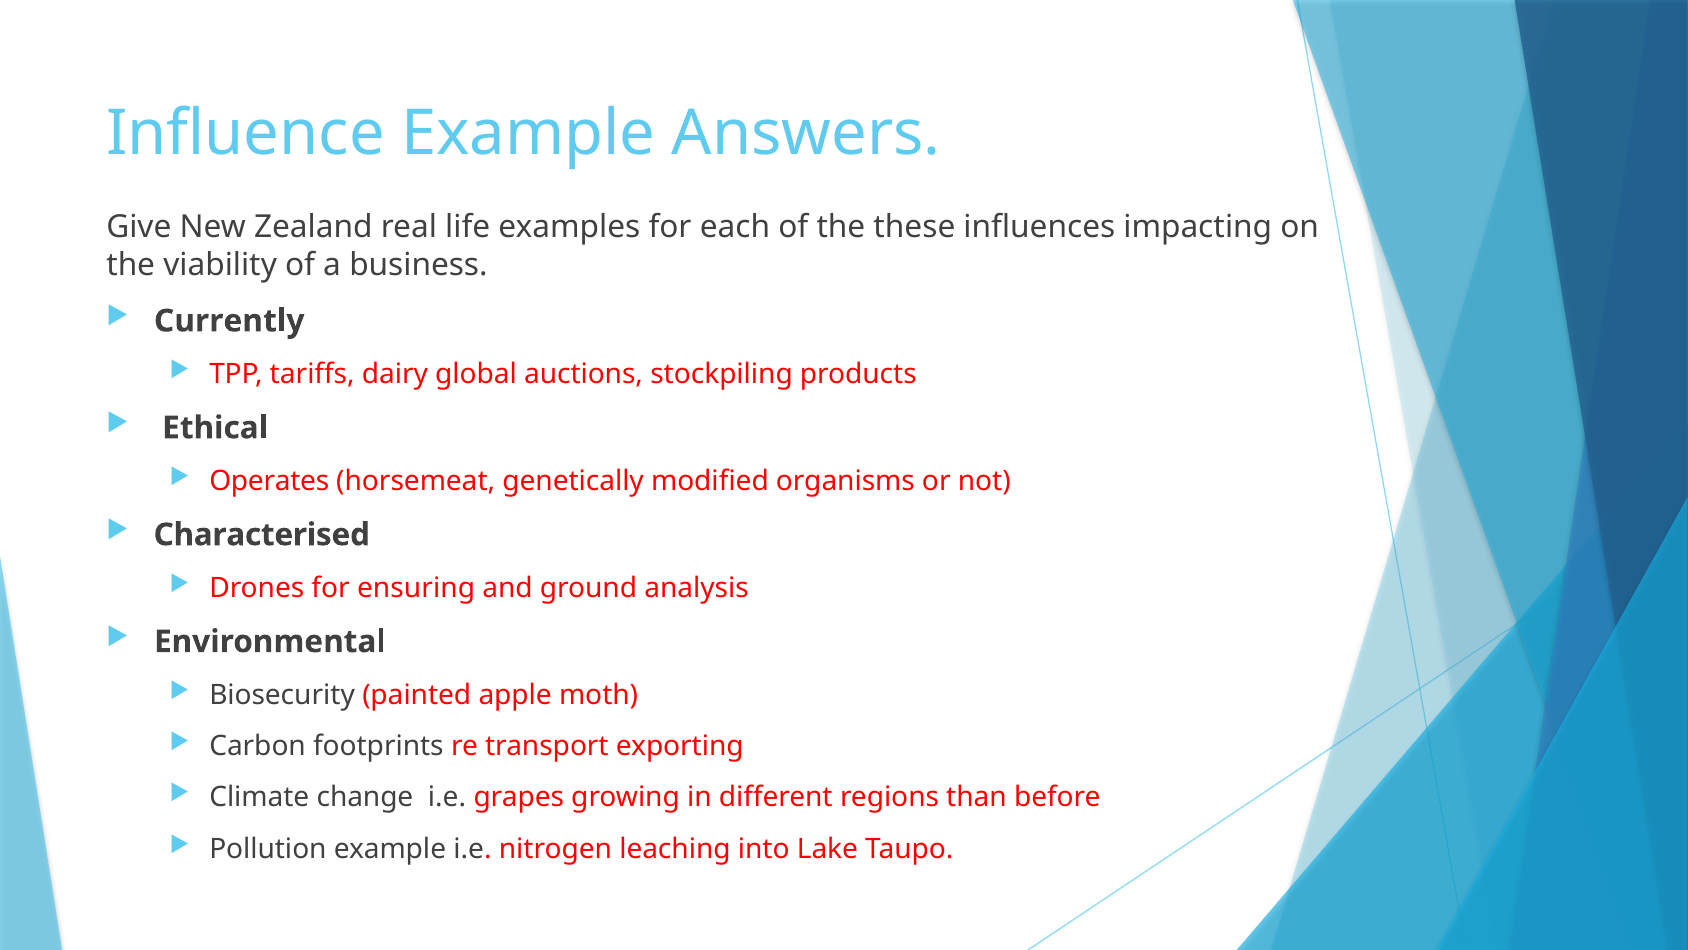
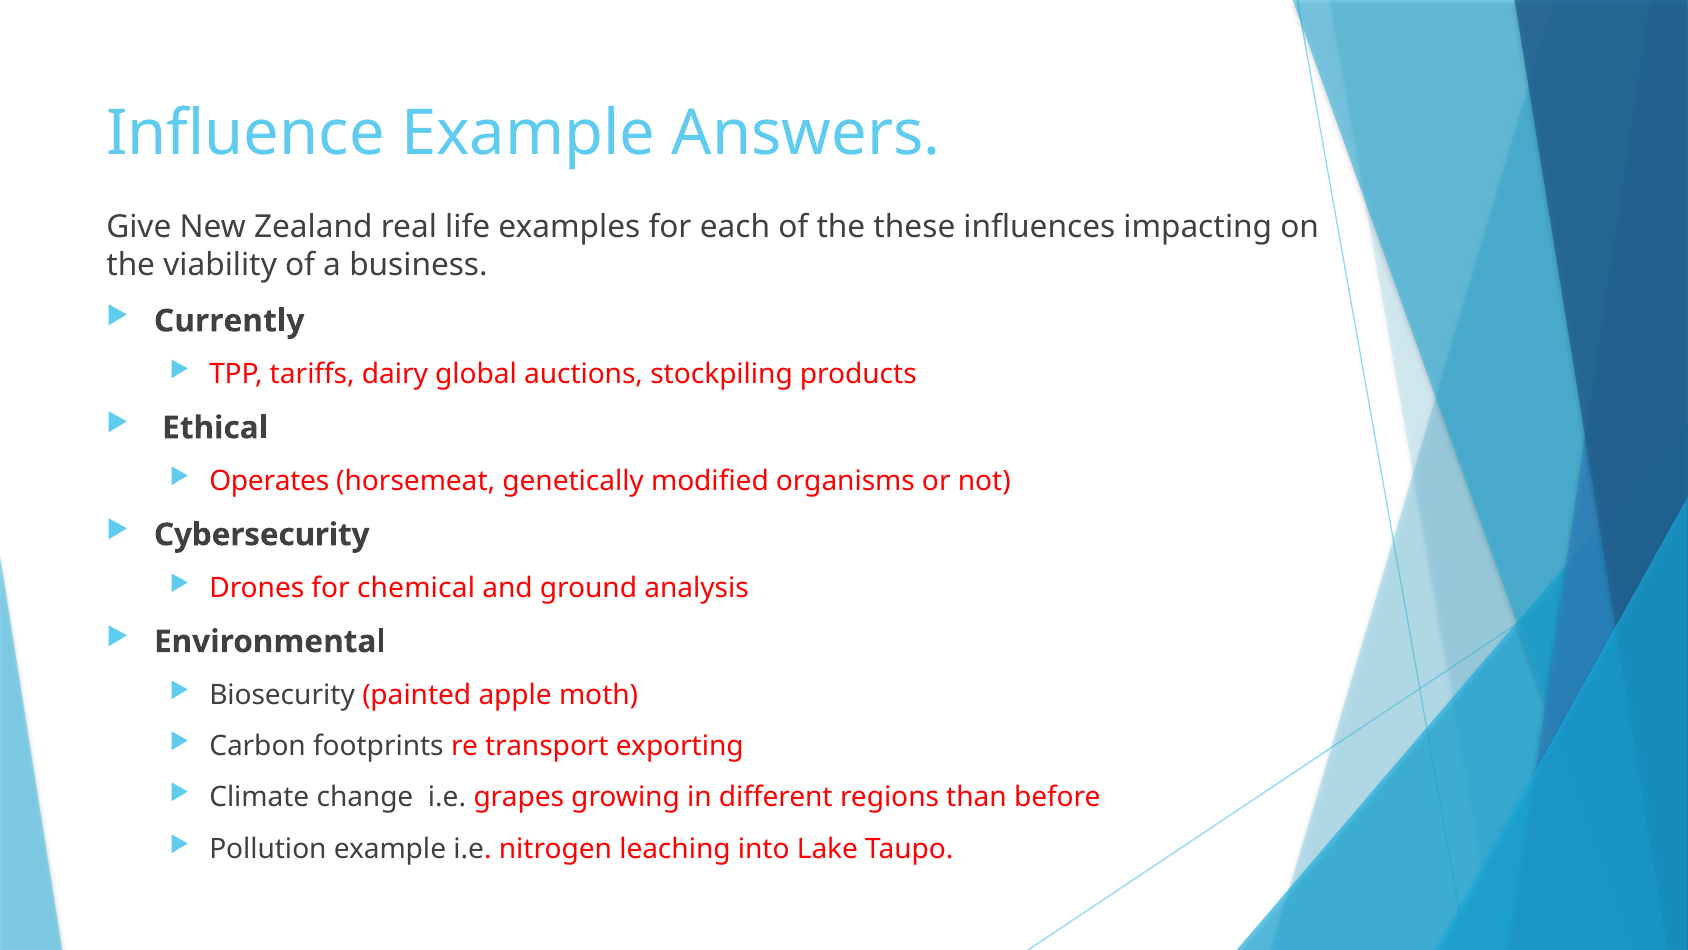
Characterised: Characterised -> Cybersecurity
ensuring: ensuring -> chemical
